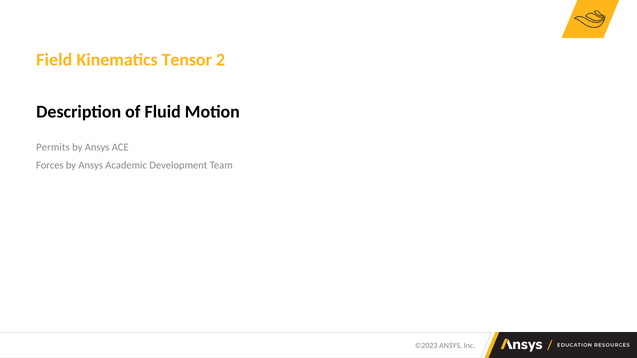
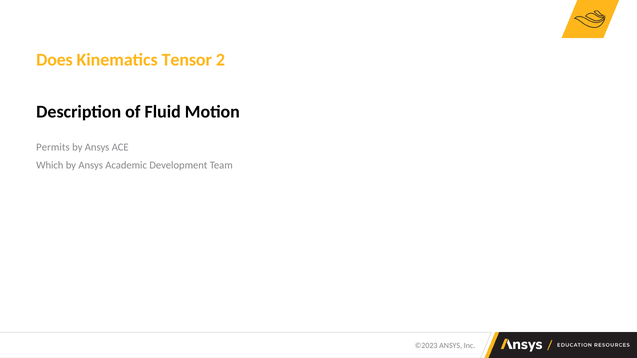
Field: Field -> Does
Forces: Forces -> Which
